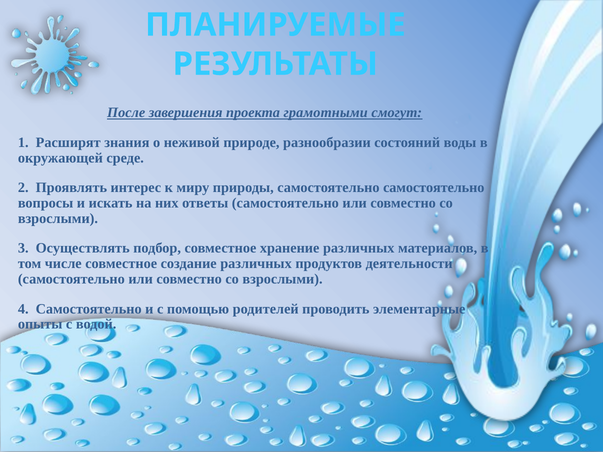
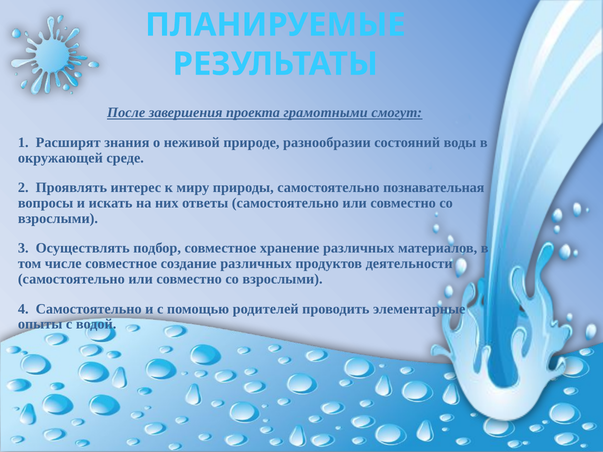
самостоятельно самостоятельно: самостоятельно -> познавательная
